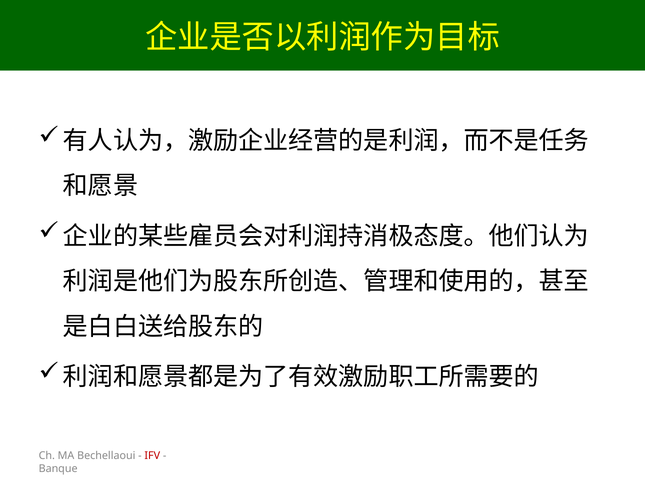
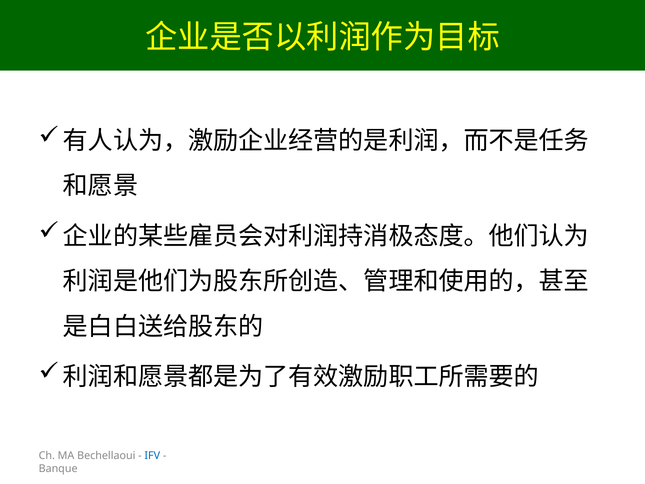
IFV colour: red -> blue
